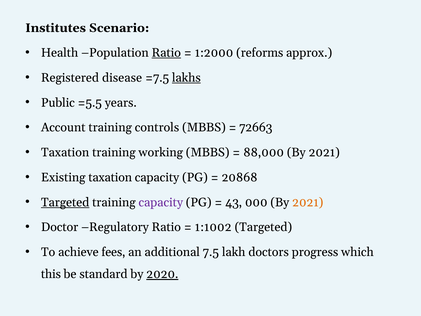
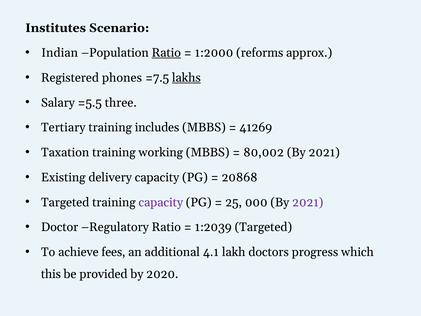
Health: Health -> Indian
disease: disease -> phones
Public: Public -> Salary
years: years -> three
Account: Account -> Tertiary
controls: controls -> includes
72663: 72663 -> 41269
88,000: 88,000 -> 80,002
Existing taxation: taxation -> delivery
Targeted at (65, 202) underline: present -> none
43: 43 -> 25
2021 at (308, 202) colour: orange -> purple
1:1002: 1:1002 -> 1:2039
7.5: 7.5 -> 4.1
standard: standard -> provided
2020 underline: present -> none
